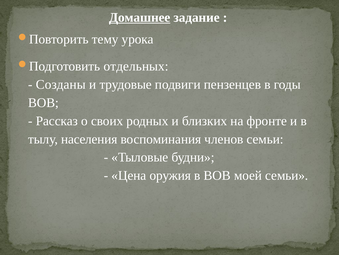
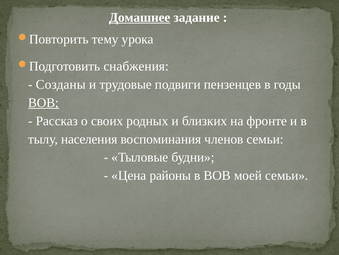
отдельных: отдельных -> снабжения
ВОВ at (44, 102) underline: none -> present
оружия: оружия -> районы
